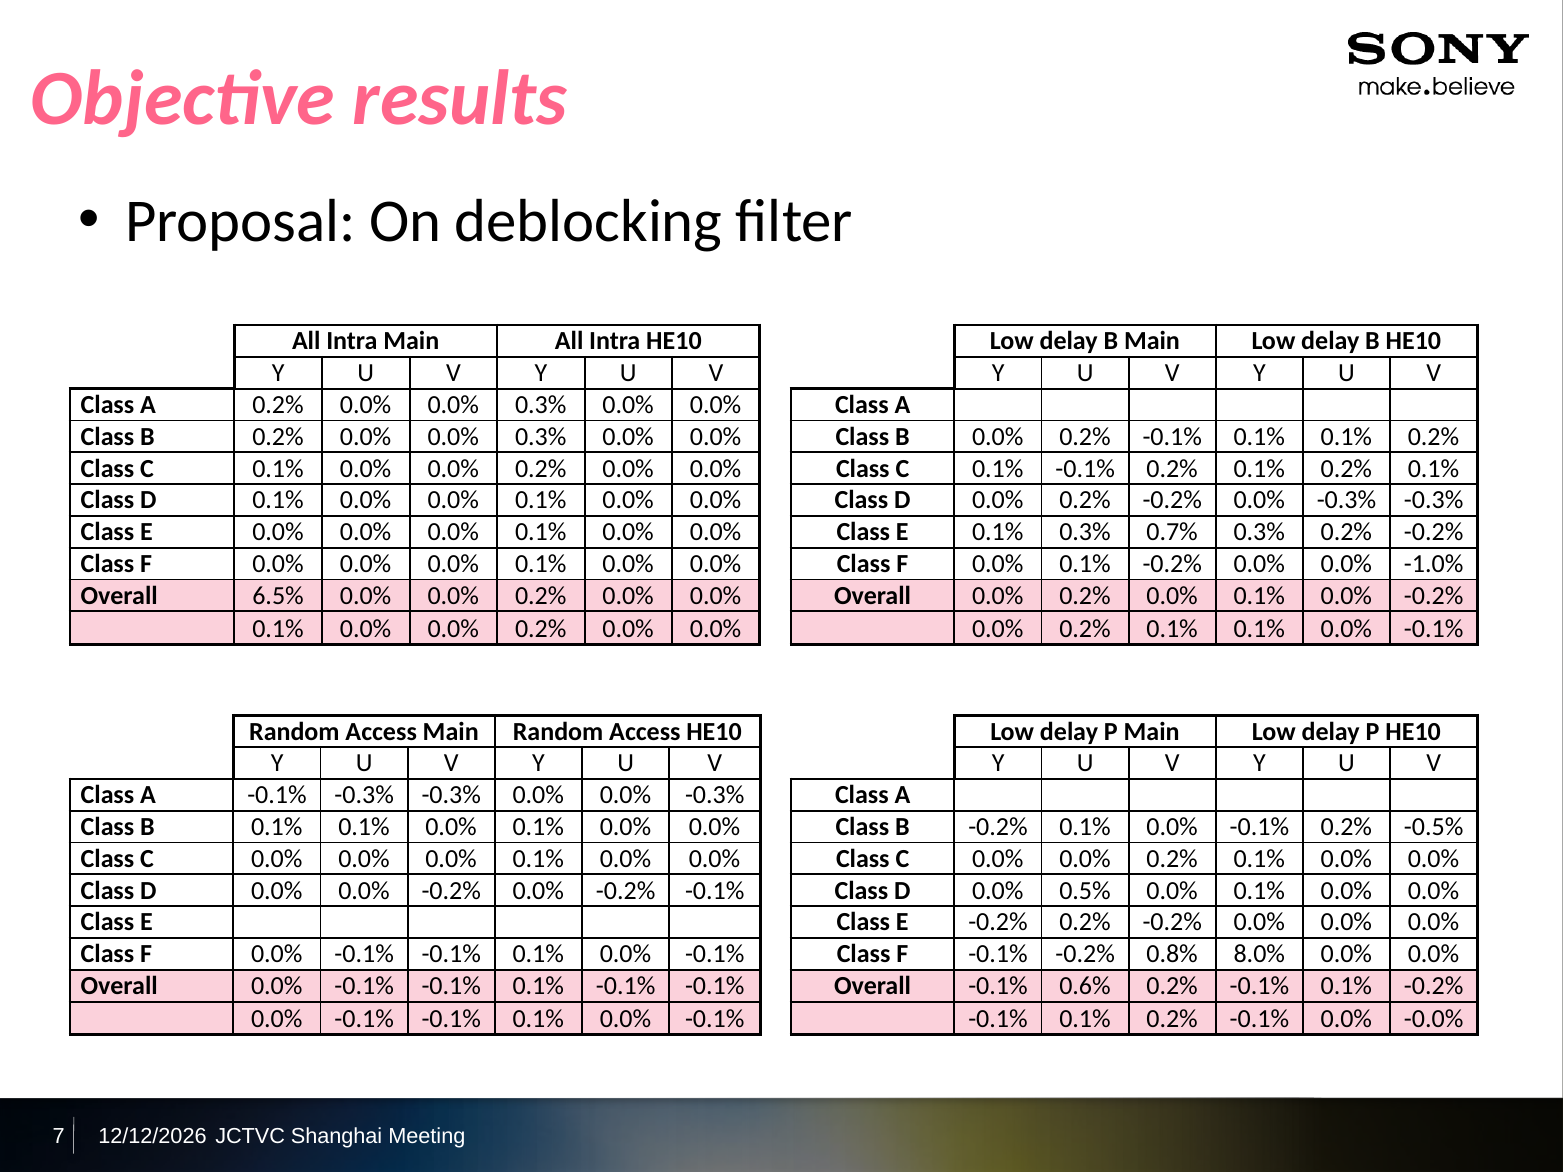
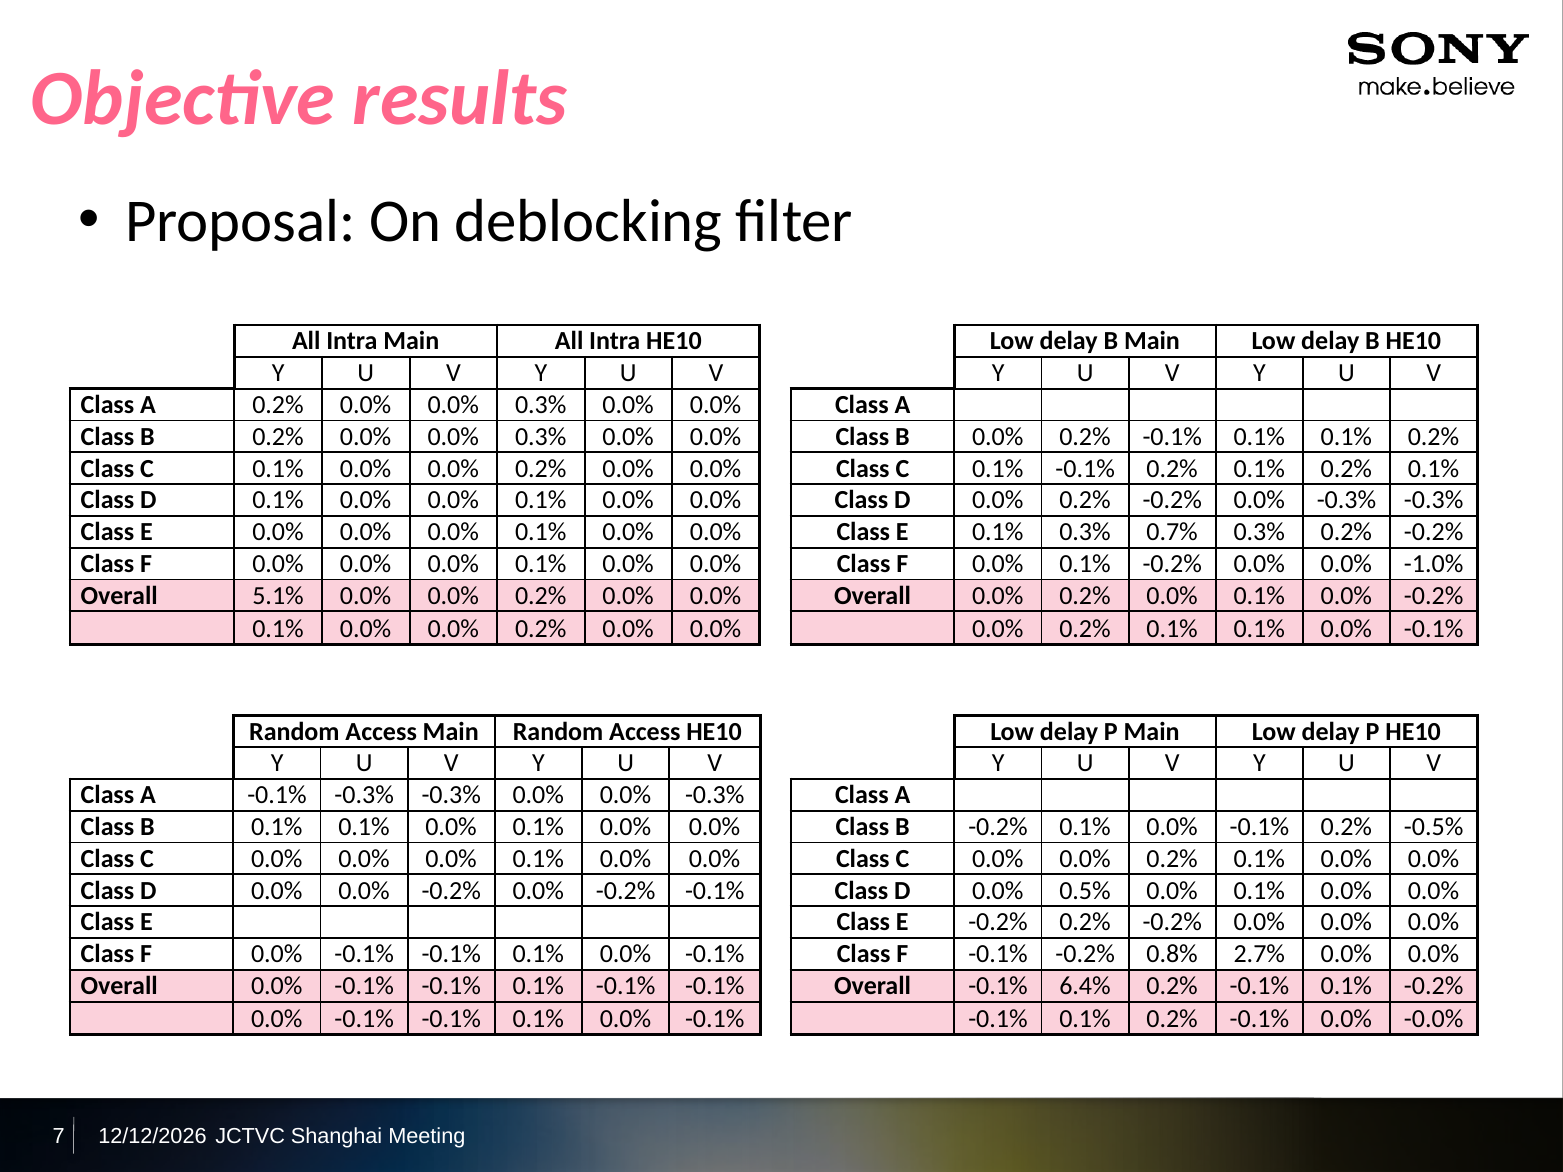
6.5%: 6.5% -> 5.1%
8.0%: 8.0% -> 2.7%
0.6%: 0.6% -> 6.4%
